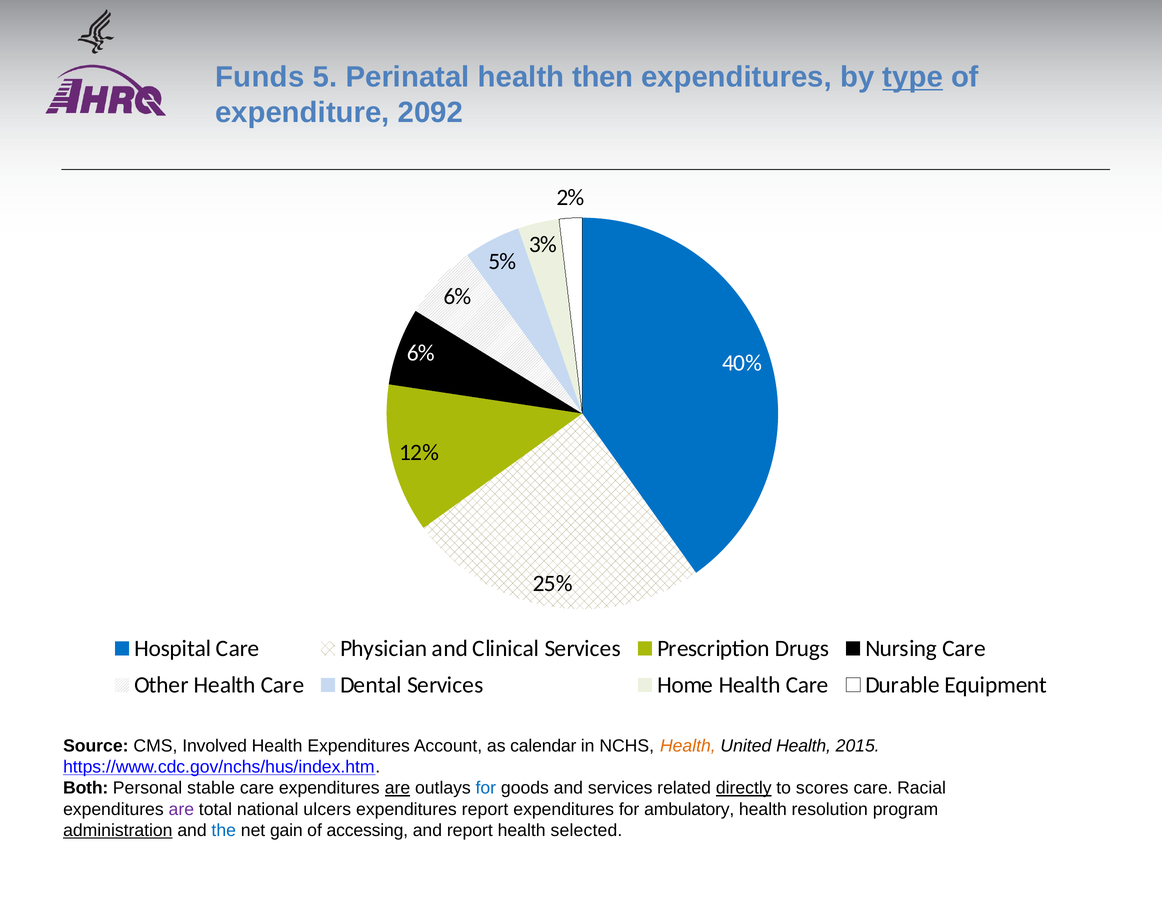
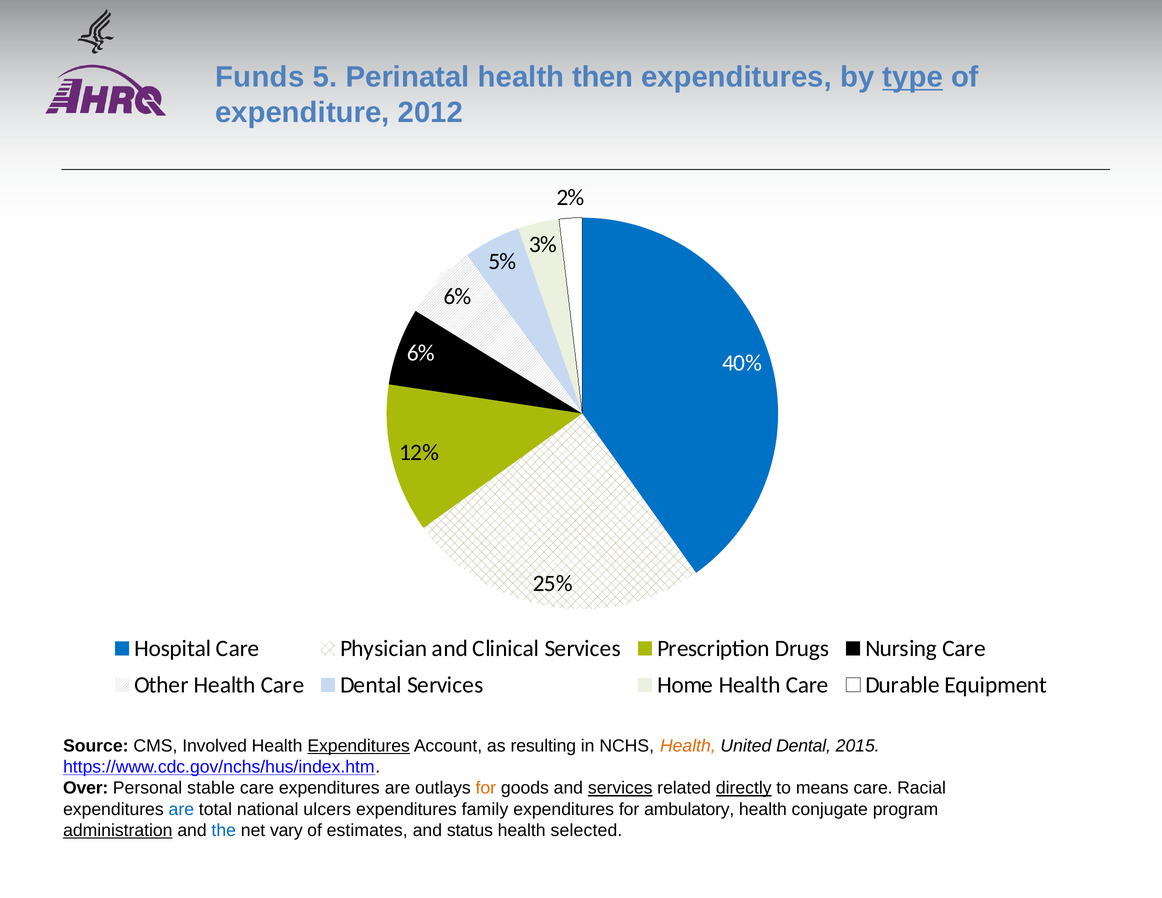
2092: 2092 -> 2012
Expenditures at (359, 746) underline: none -> present
calendar: calendar -> resulting
United Health: Health -> Dental
Both: Both -> Over
are at (398, 788) underline: present -> none
for at (486, 788) colour: blue -> orange
services at (620, 788) underline: none -> present
scores: scores -> means
are at (181, 809) colour: purple -> blue
expenditures report: report -> family
resolution: resolution -> conjugate
gain: gain -> vary
accessing: accessing -> estimates
and report: report -> status
